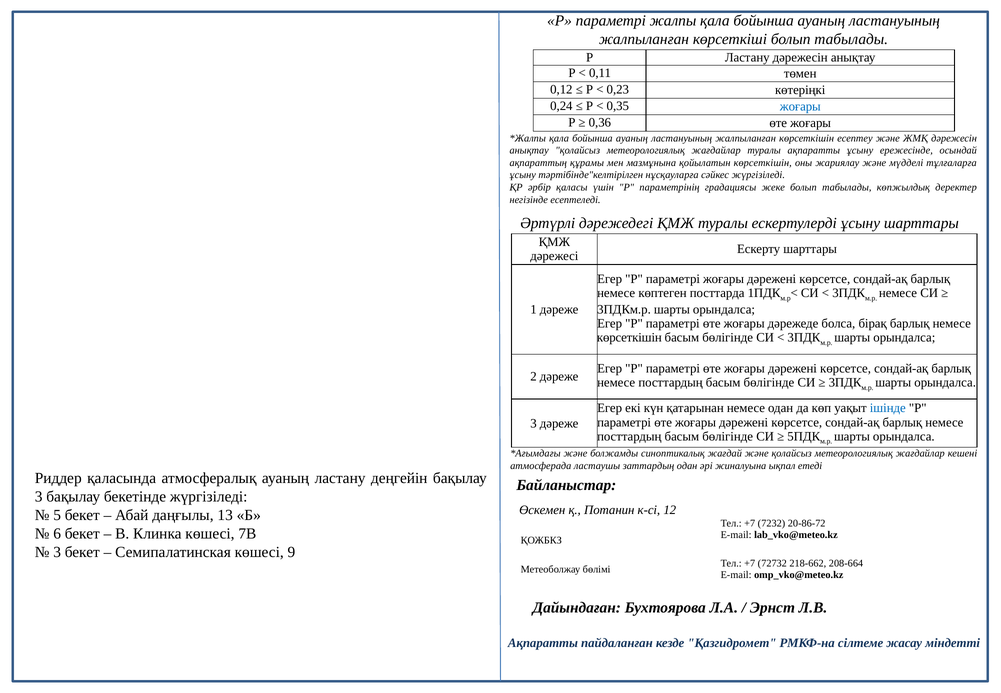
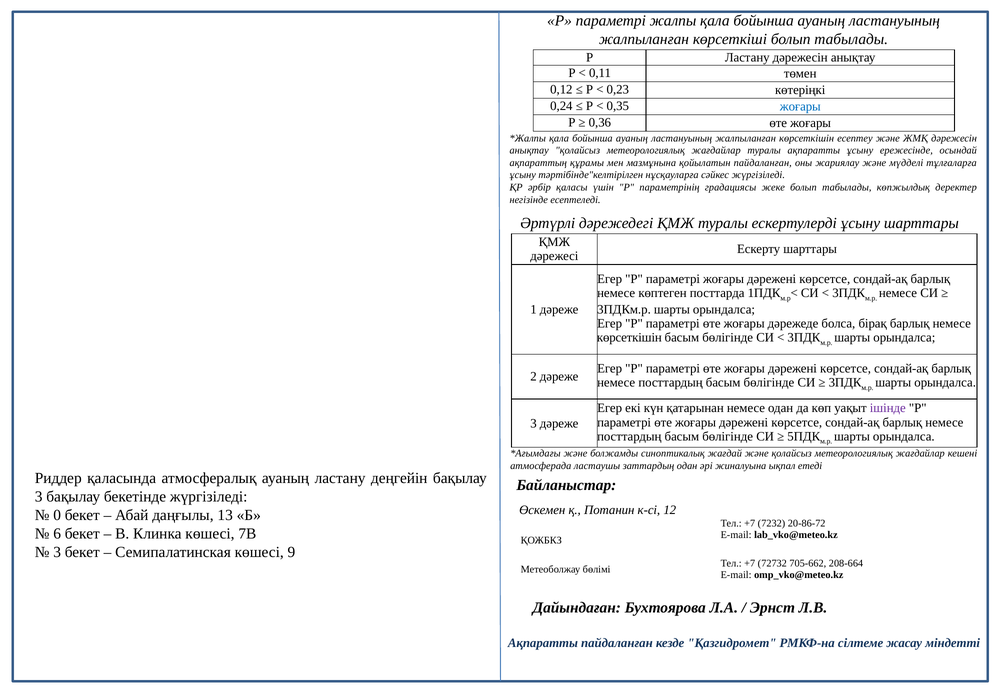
қойылатын көрсеткішін: көрсеткішін -> пайдаланған
ішінде colour: blue -> purple
5: 5 -> 0
218-662: 218-662 -> 705-662
